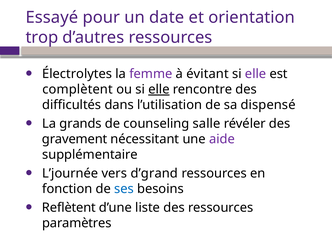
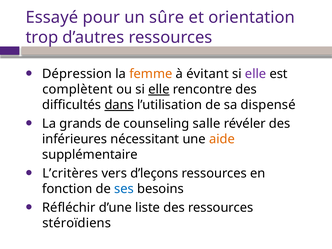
date: date -> sûre
Électrolytes: Électrolytes -> Dépression
femme colour: purple -> orange
dans underline: none -> present
gravement: gravement -> inférieures
aide colour: purple -> orange
L’journée: L’journée -> L’critères
d’grand: d’grand -> d’leçons
Reflètent: Reflètent -> Réfléchir
paramètres: paramètres -> stéroïdiens
